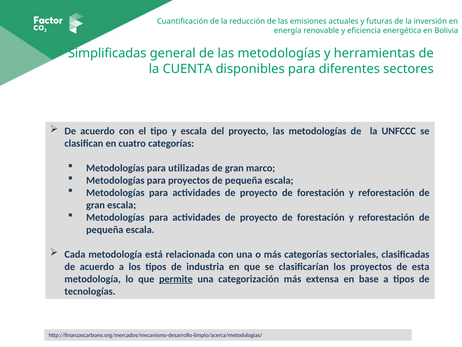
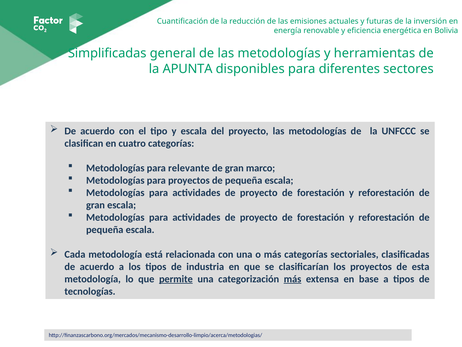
CUENTA: CUENTA -> APUNTA
utilizadas: utilizadas -> relevante
más at (293, 279) underline: none -> present
